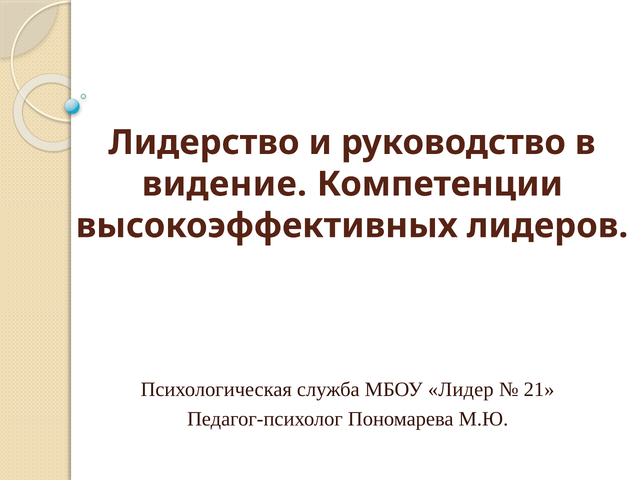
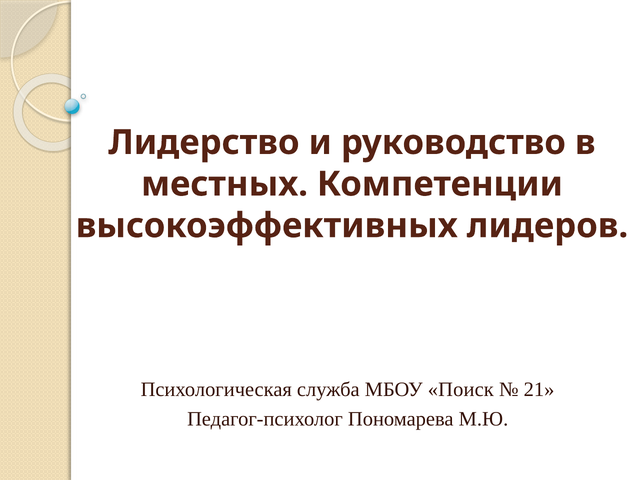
видение: видение -> местных
Лидер: Лидер -> Поиск
